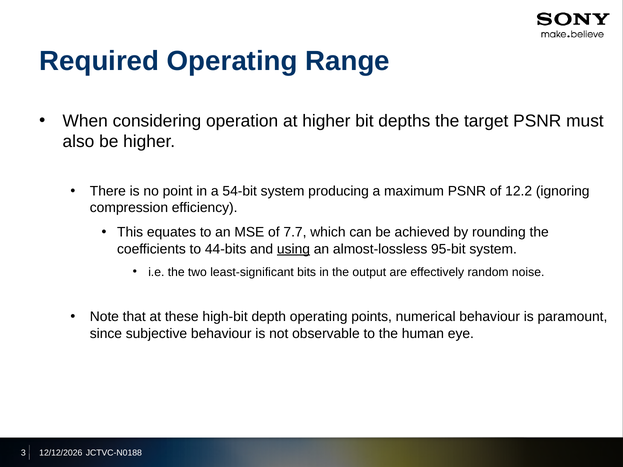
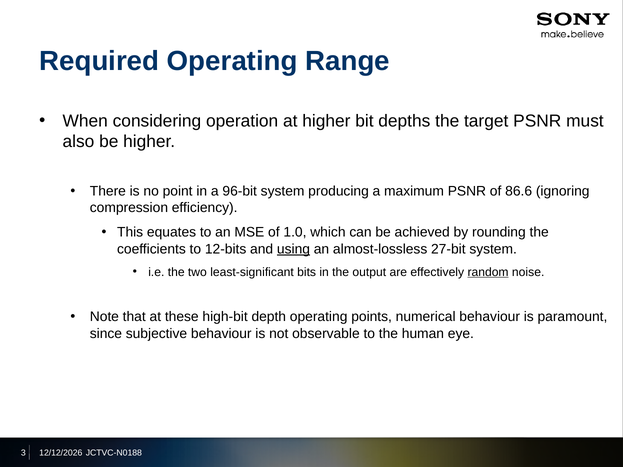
54-bit: 54-bit -> 96-bit
12.2: 12.2 -> 86.6
7.7: 7.7 -> 1.0
44-bits: 44-bits -> 12-bits
95-bit: 95-bit -> 27-bit
random underline: none -> present
